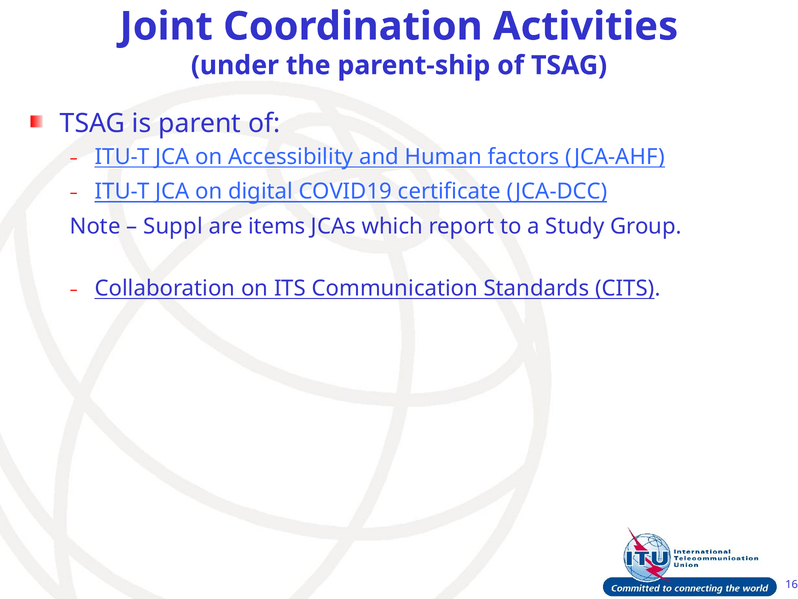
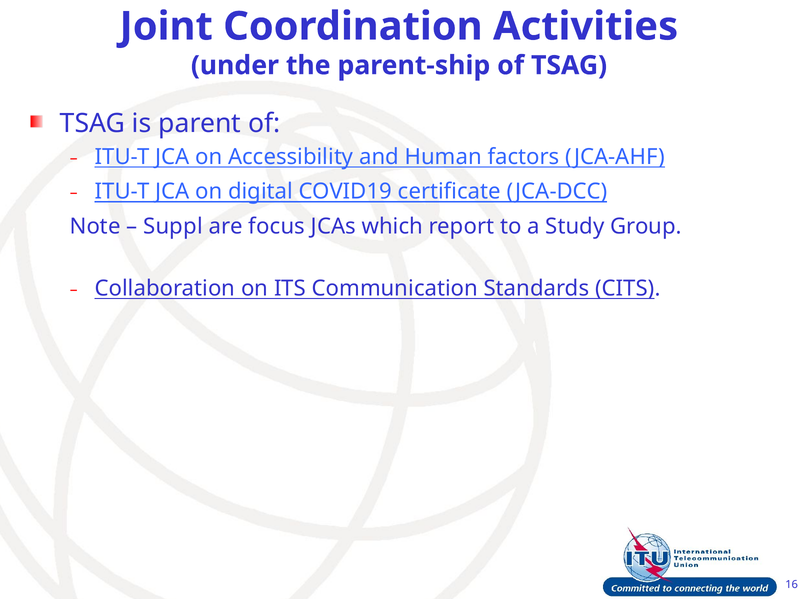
items: items -> focus
